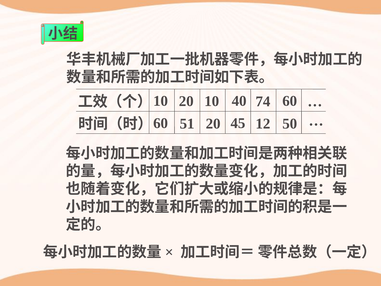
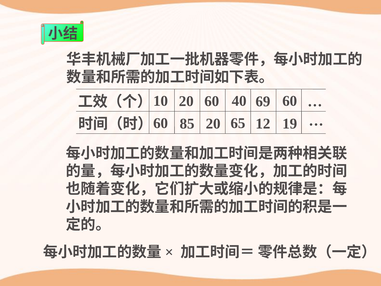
20 10: 10 -> 60
74: 74 -> 69
51: 51 -> 85
45: 45 -> 65
50: 50 -> 19
